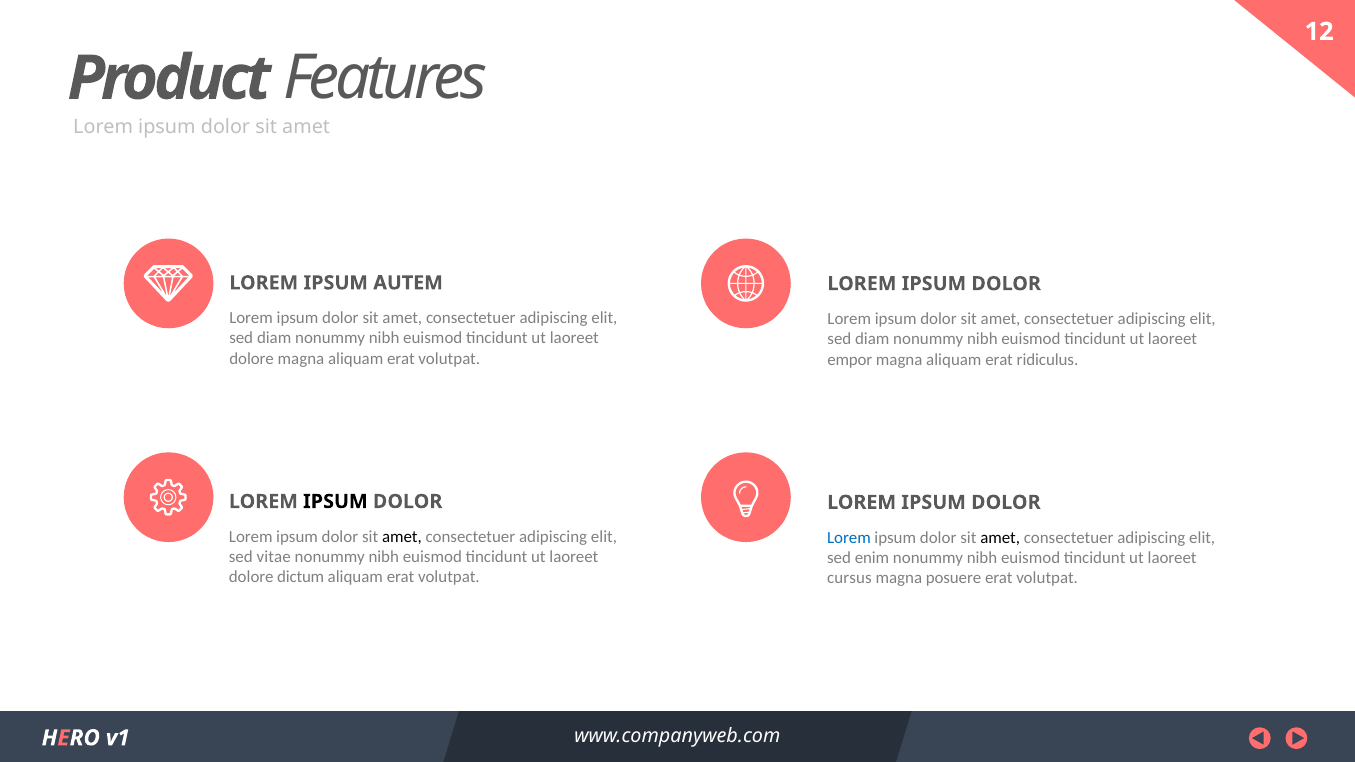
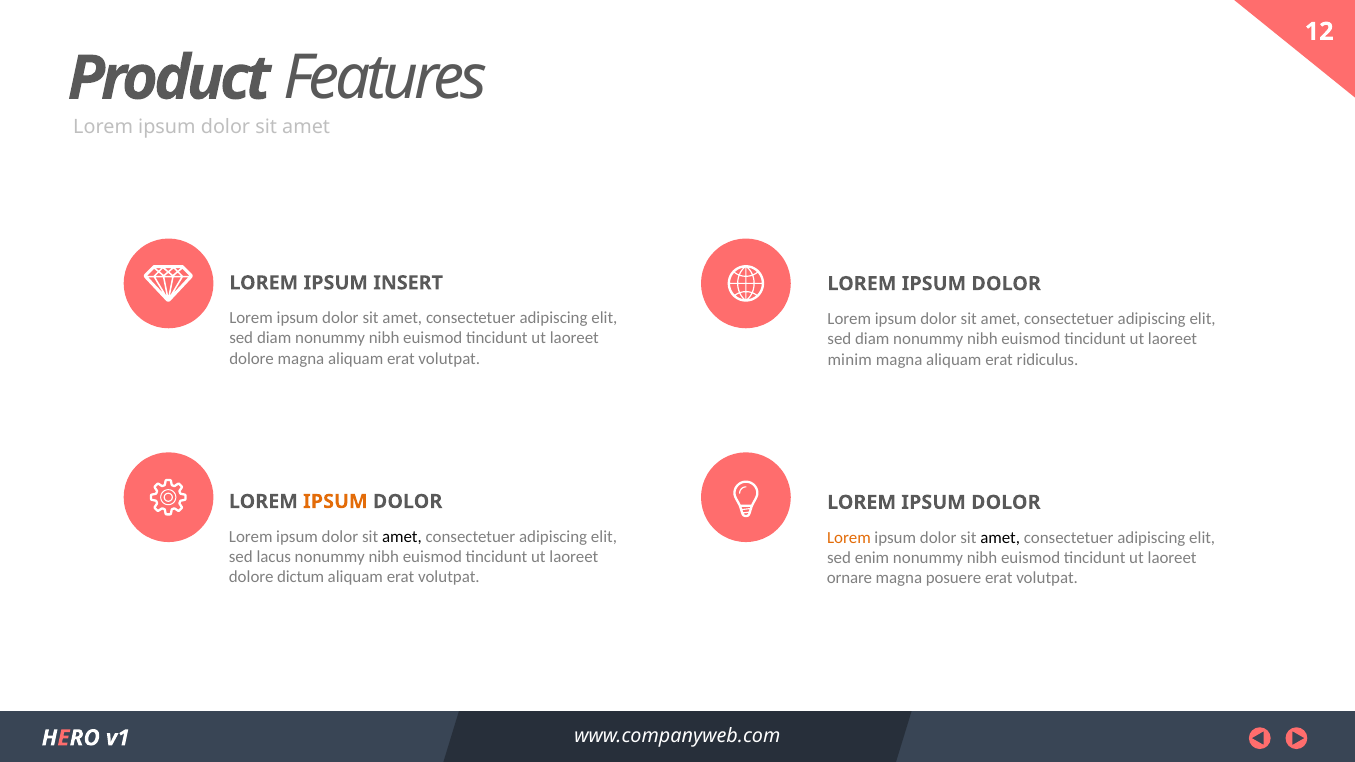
AUTEM: AUTEM -> INSERT
empor: empor -> minim
IPSUM at (335, 502) colour: black -> orange
Lorem at (849, 538) colour: blue -> orange
vitae: vitae -> lacus
cursus: cursus -> ornare
